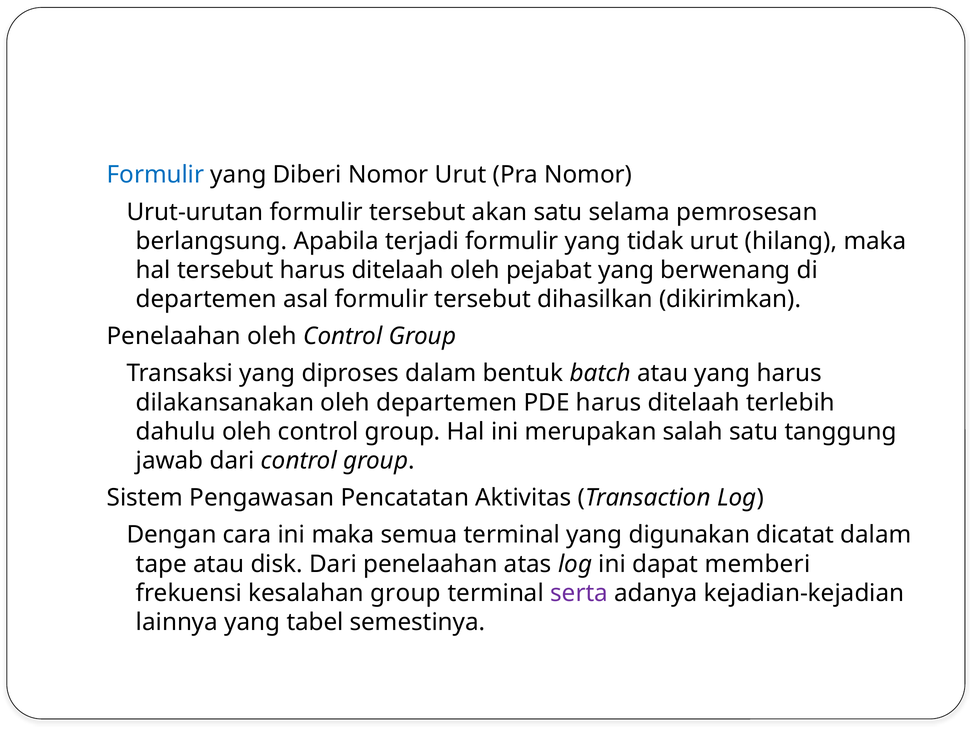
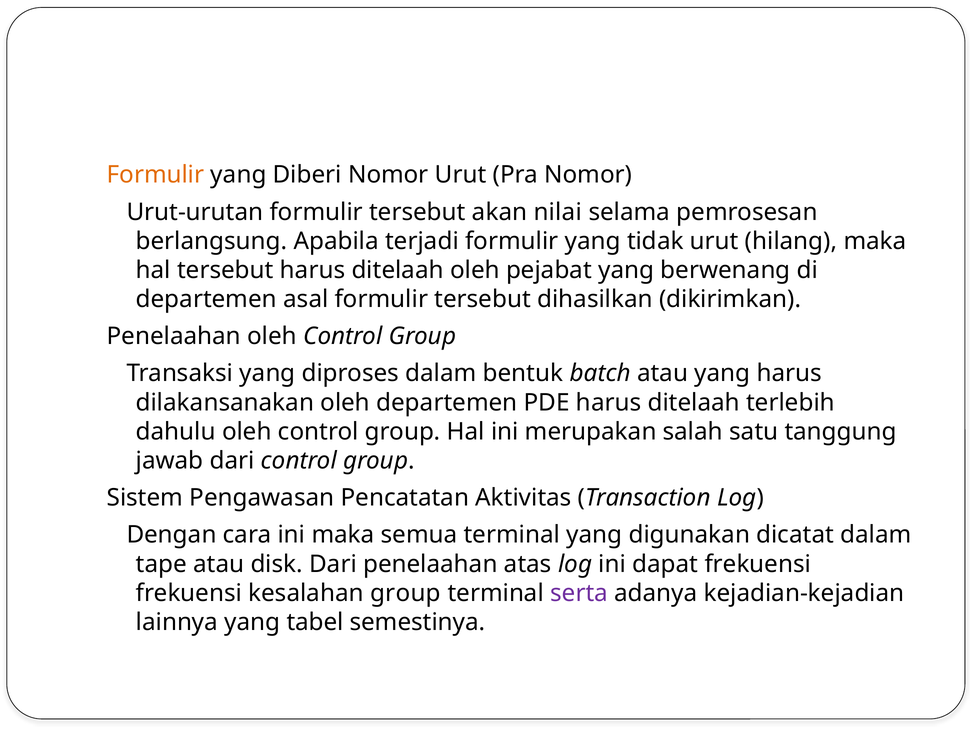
Formulir at (155, 175) colour: blue -> orange
akan satu: satu -> nilai
dapat memberi: memberi -> frekuensi
